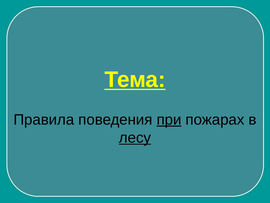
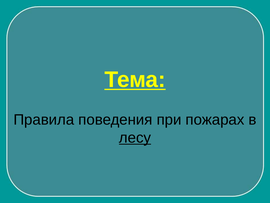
при underline: present -> none
